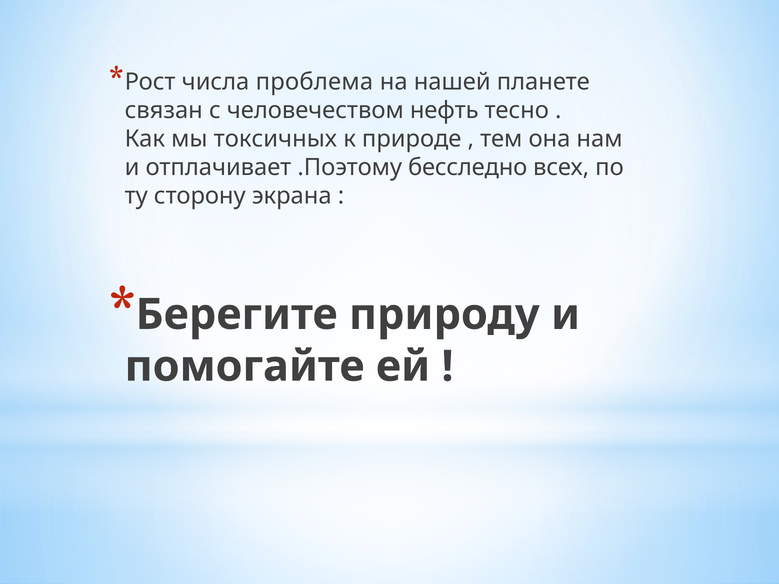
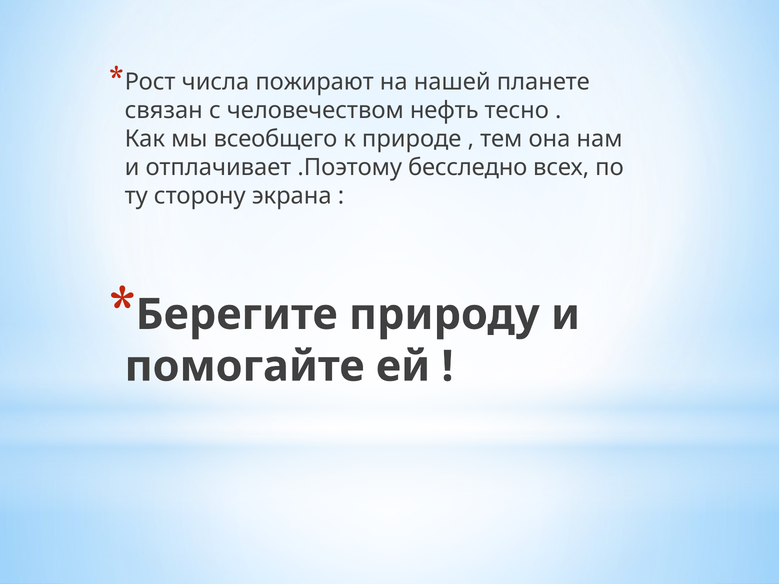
проблема: проблема -> пожирают
токсичных: токсичных -> всеобщего
